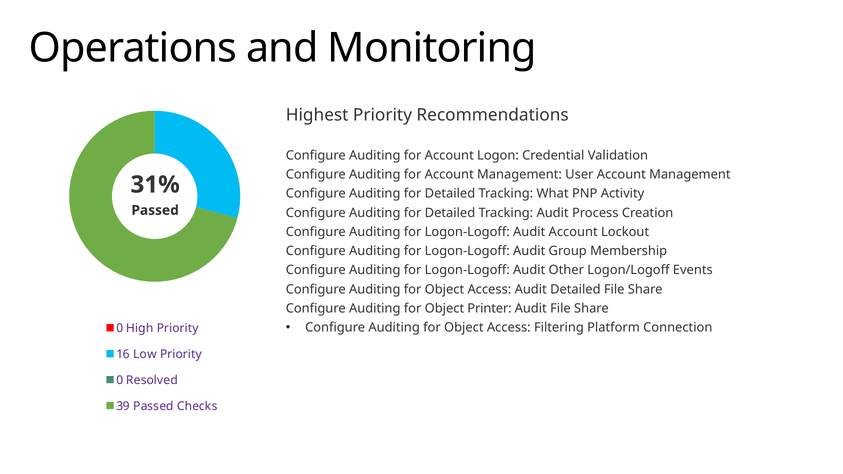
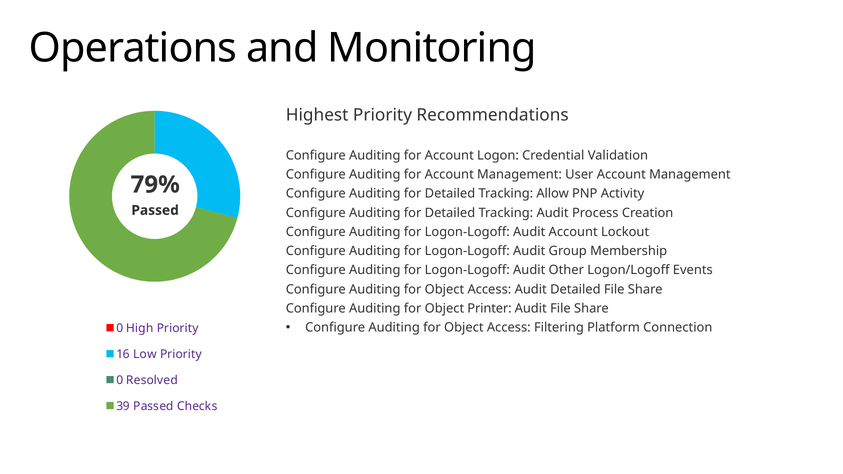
31%: 31% -> 79%
What: What -> Allow
